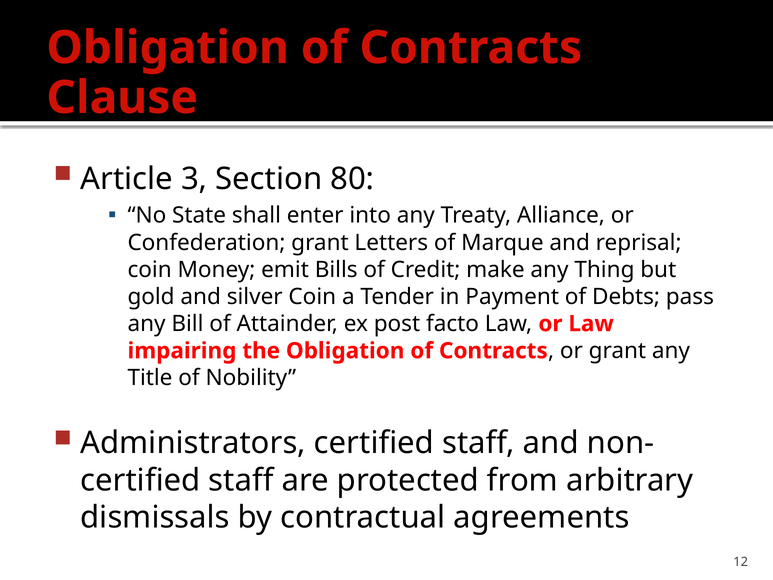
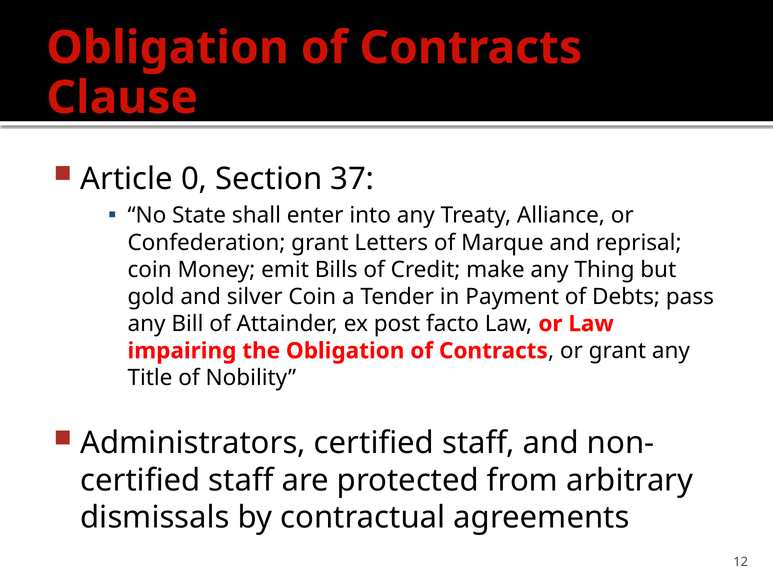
3: 3 -> 0
80: 80 -> 37
